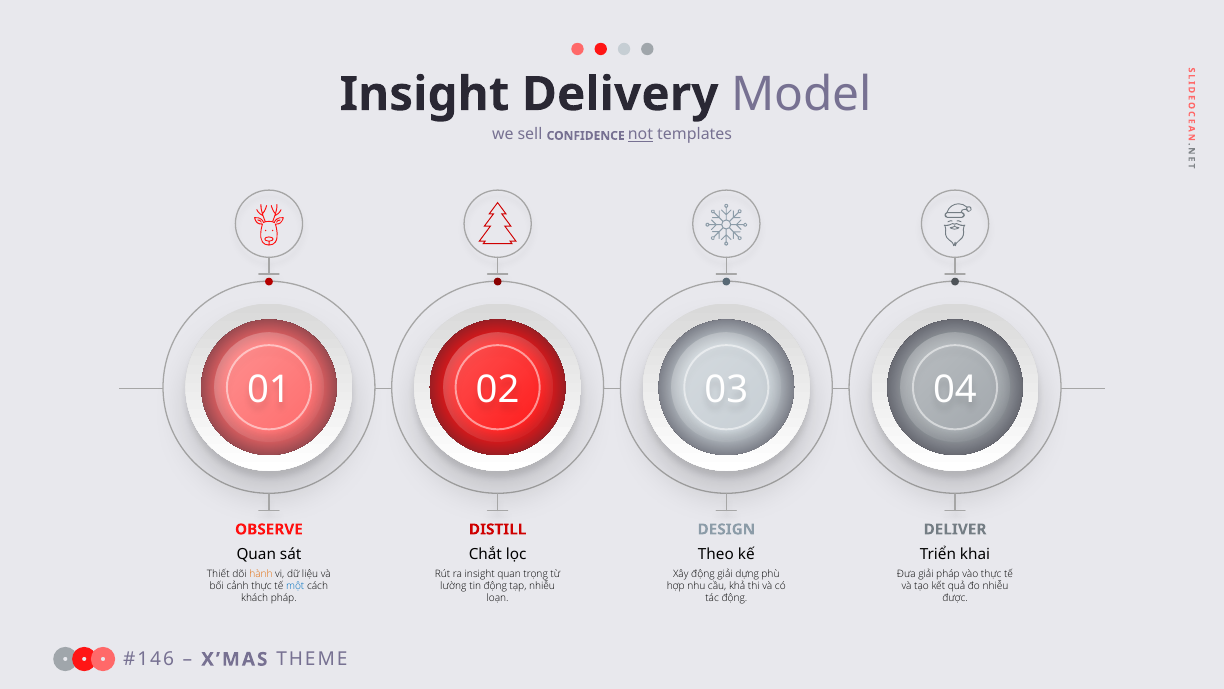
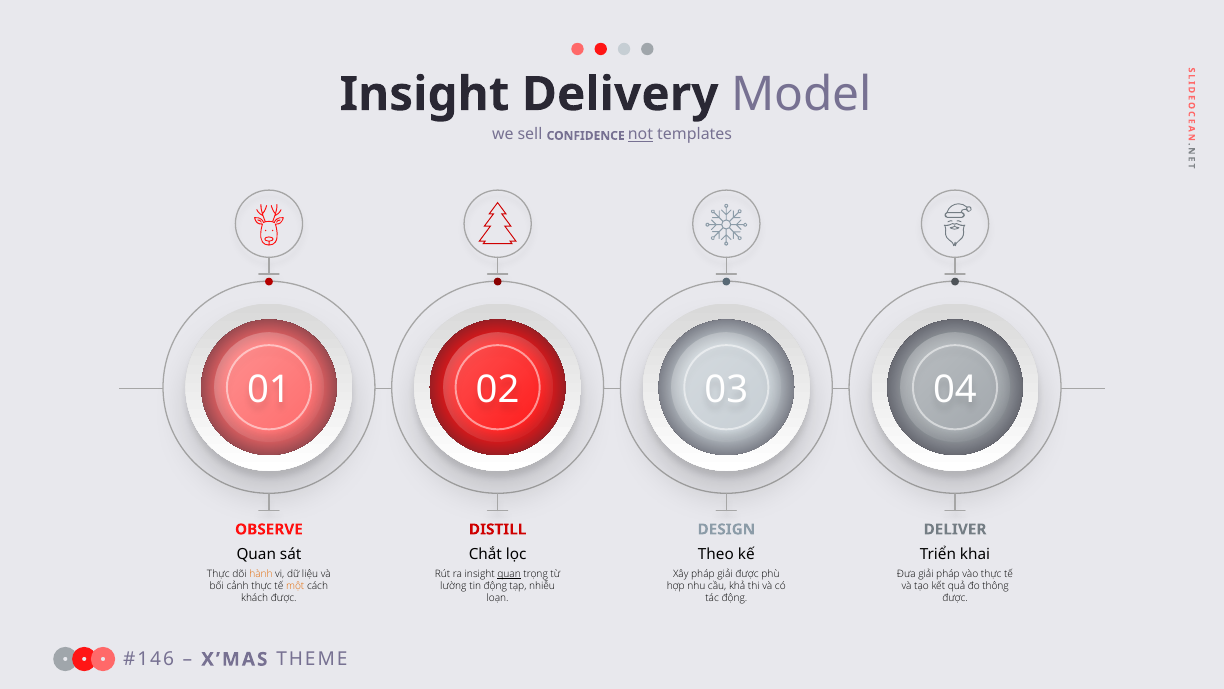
Thiết at (218, 573): Thiết -> Thực
quan at (509, 573) underline: none -> present
Xây động: động -> pháp
giải dựng: dựng -> được
một colour: blue -> orange
đo nhiễu: nhiễu -> thông
khách pháp: pháp -> được
